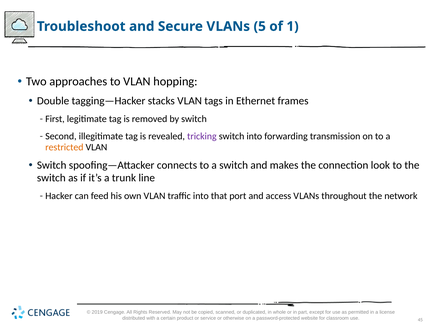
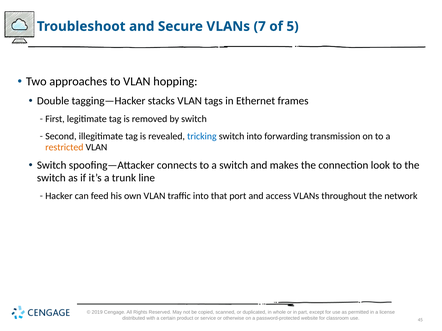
5: 5 -> 7
1: 1 -> 5
tricking colour: purple -> blue
